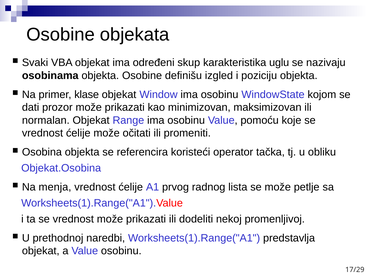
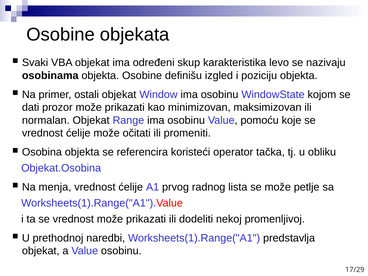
uglu: uglu -> levo
klase: klase -> ostali
